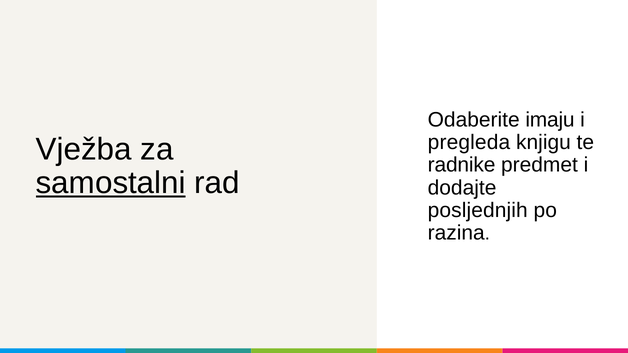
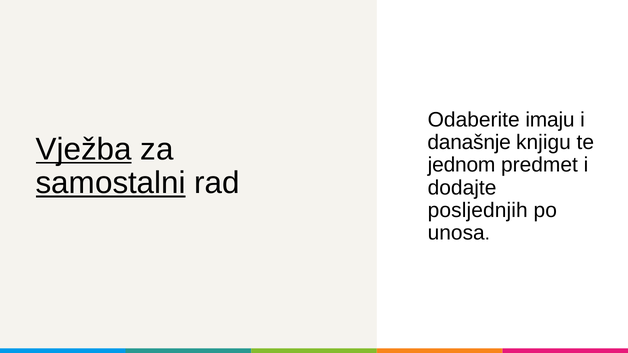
pregleda: pregleda -> današnje
Vježba underline: none -> present
radnike: radnike -> jednom
razina: razina -> unosa
